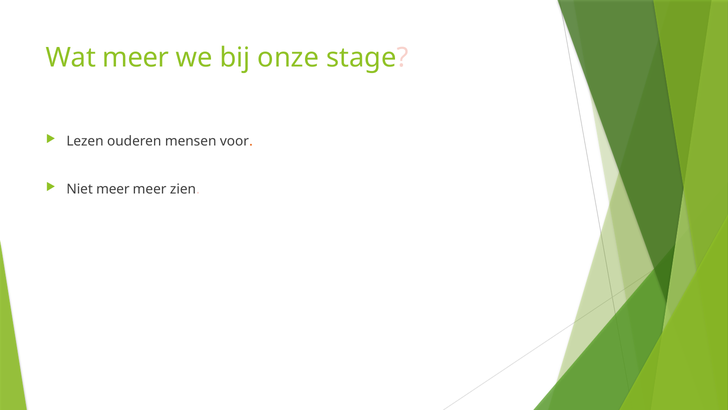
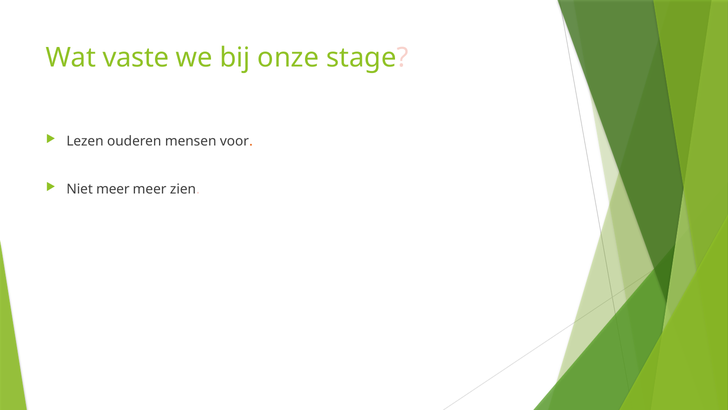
Wat meer: meer -> vaste
